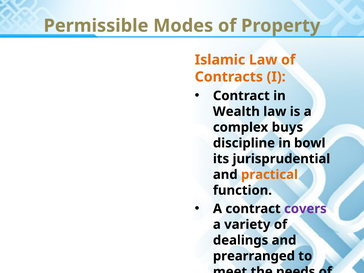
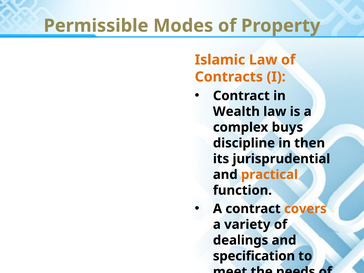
bowl: bowl -> then
covers colour: purple -> orange
prearranged: prearranged -> specification
